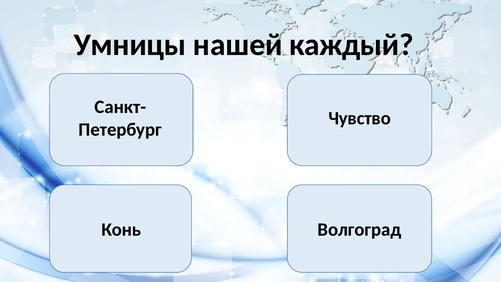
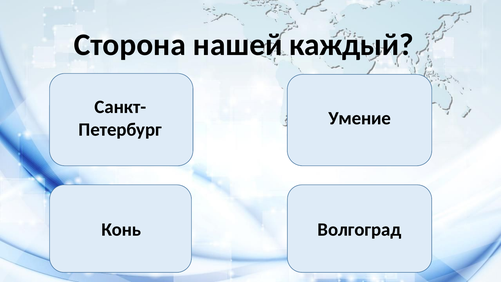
Умницы: Умницы -> Сторона
Чувство: Чувство -> Умение
